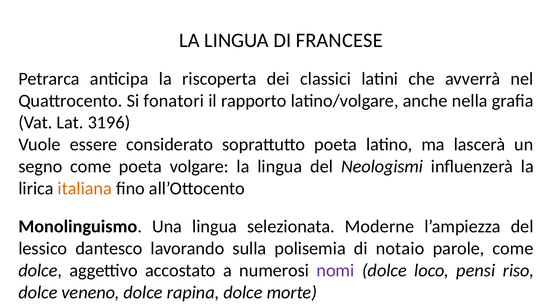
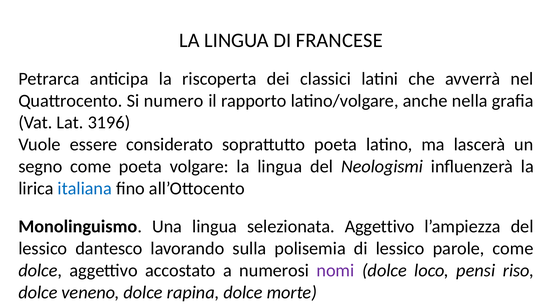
fonatori: fonatori -> numero
italiana colour: orange -> blue
selezionata Moderne: Moderne -> Aggettivo
di notaio: notaio -> lessico
